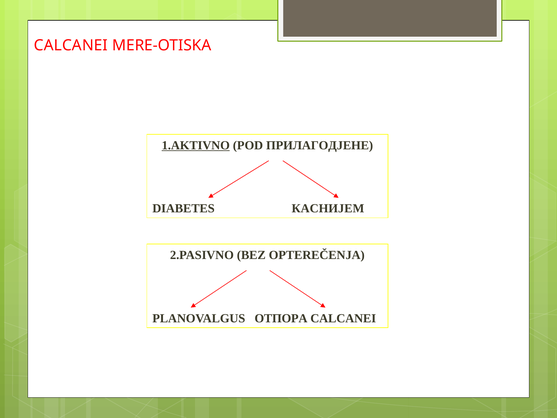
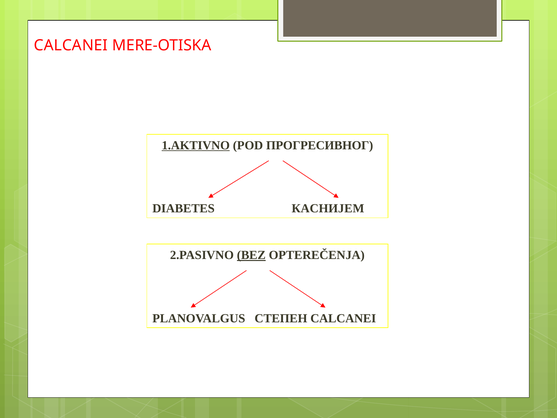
ПРИЛАГОДЈЕНЕ: ПРИЛАГОДЈЕНЕ -> ПРОГРЕСИВНОГ
BEZ underline: none -> present
ОТПОРА: ОТПОРА -> СТЕПЕН
